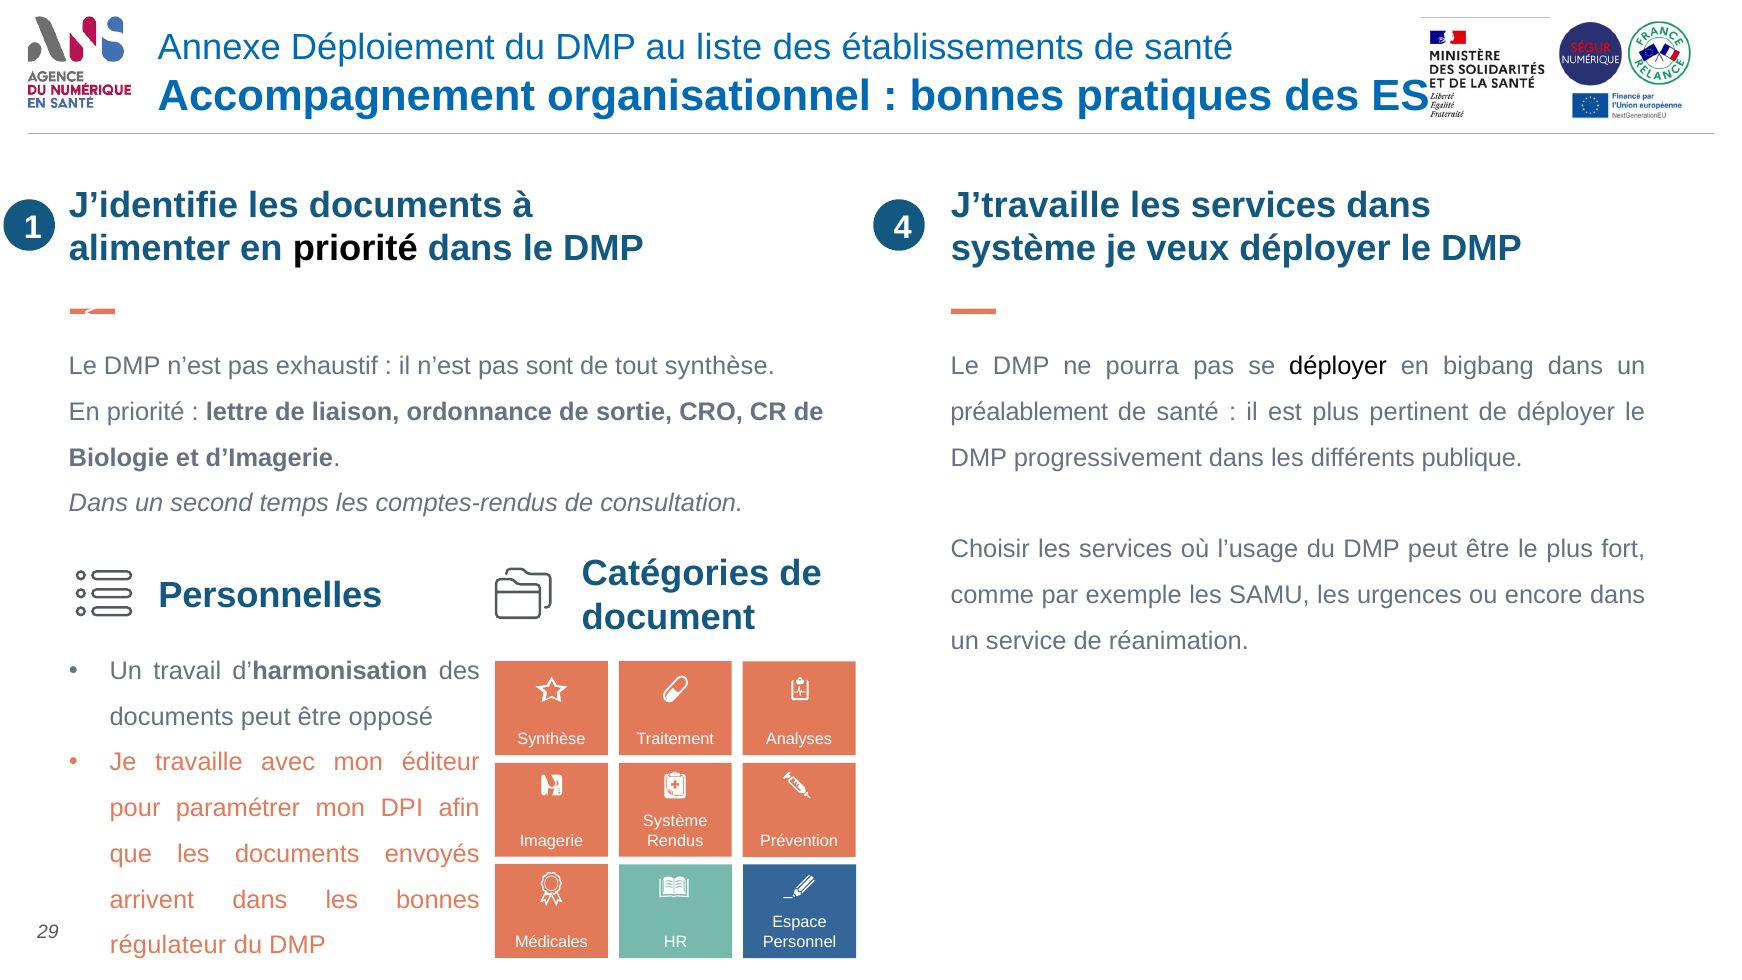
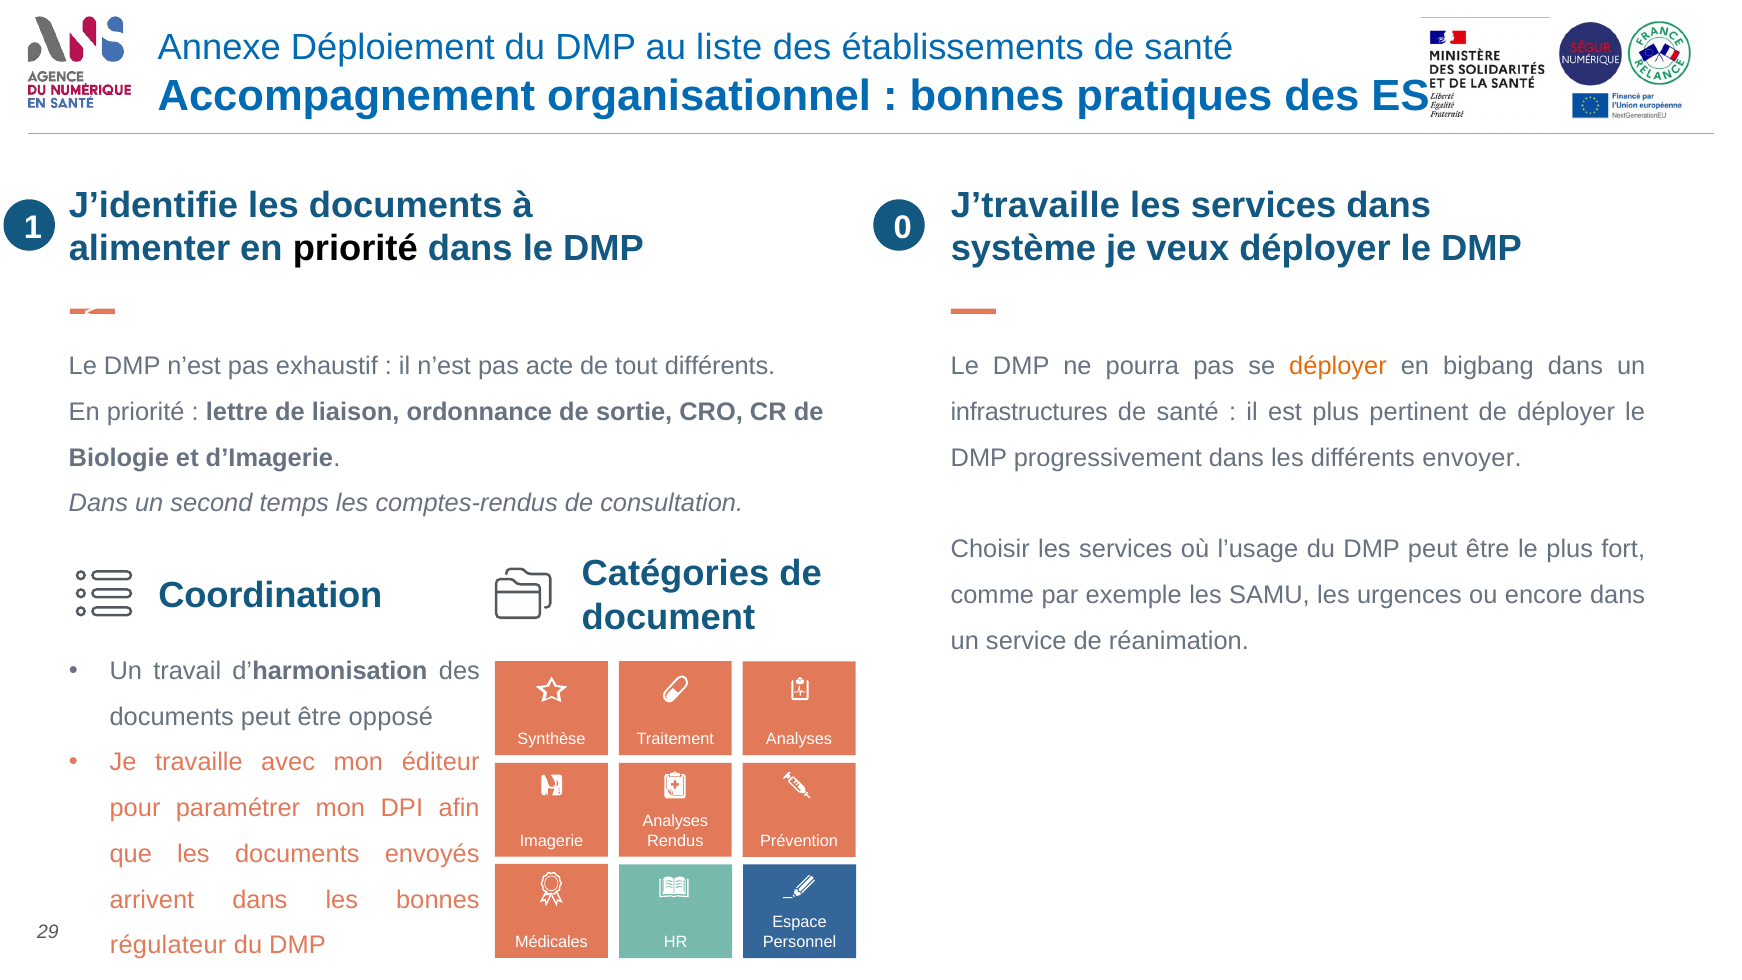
4: 4 -> 0
sont: sont -> acte
tout synthèse: synthèse -> différents
déployer at (1338, 366) colour: black -> orange
préalablement: préalablement -> infrastructures
publique: publique -> envoyer
Personnelles: Personnelles -> Coordination
Système at (675, 821): Système -> Analyses
